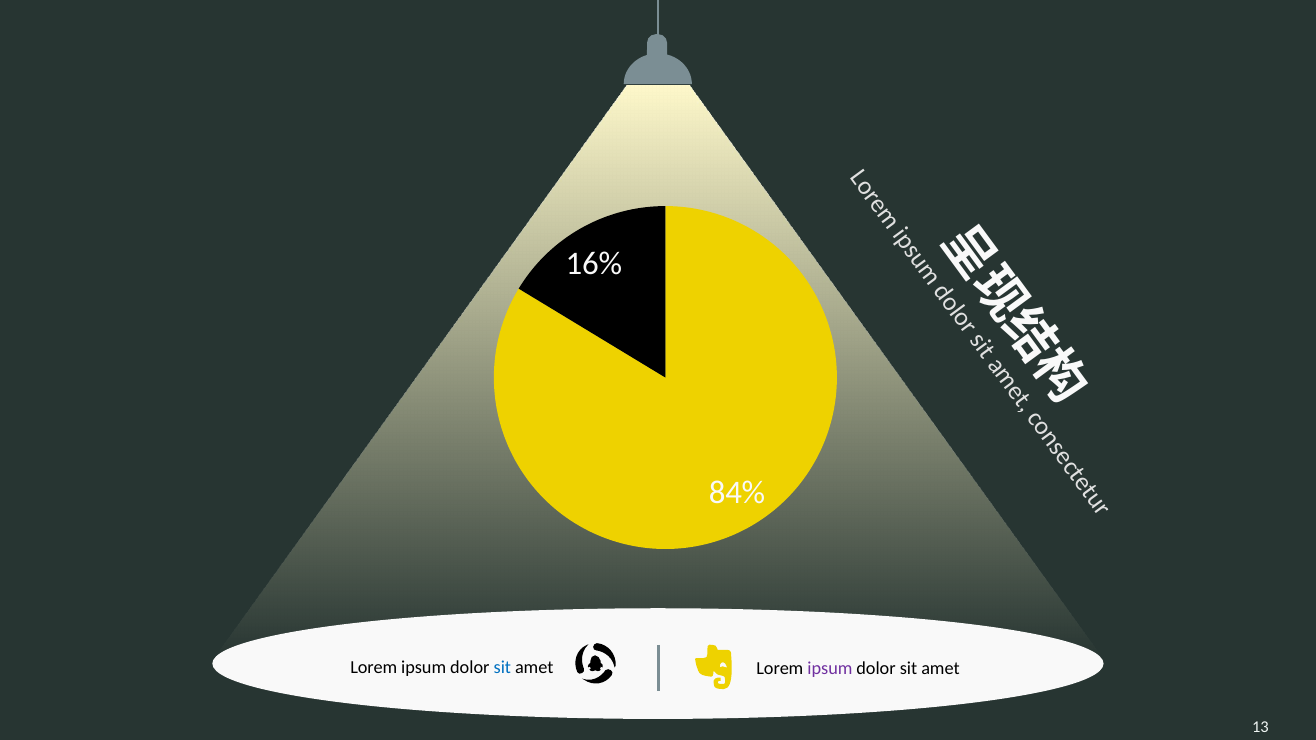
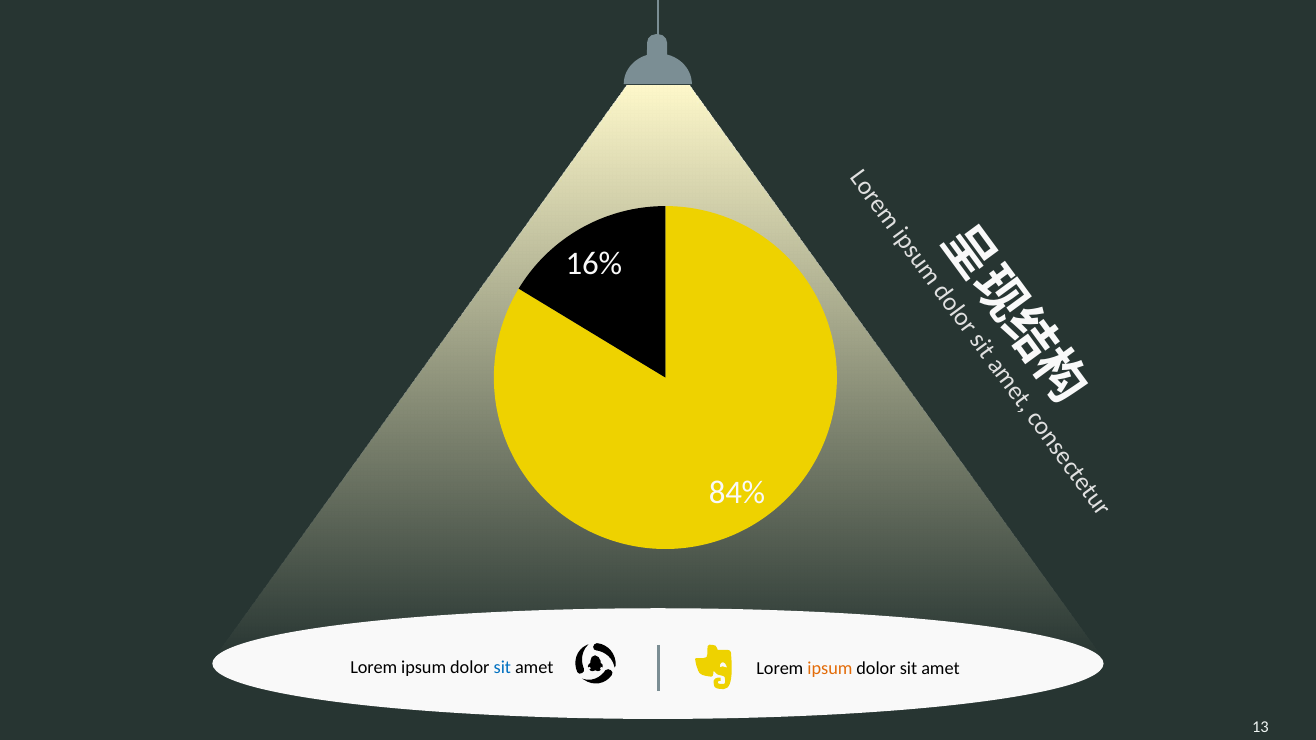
ipsum at (830, 669) colour: purple -> orange
